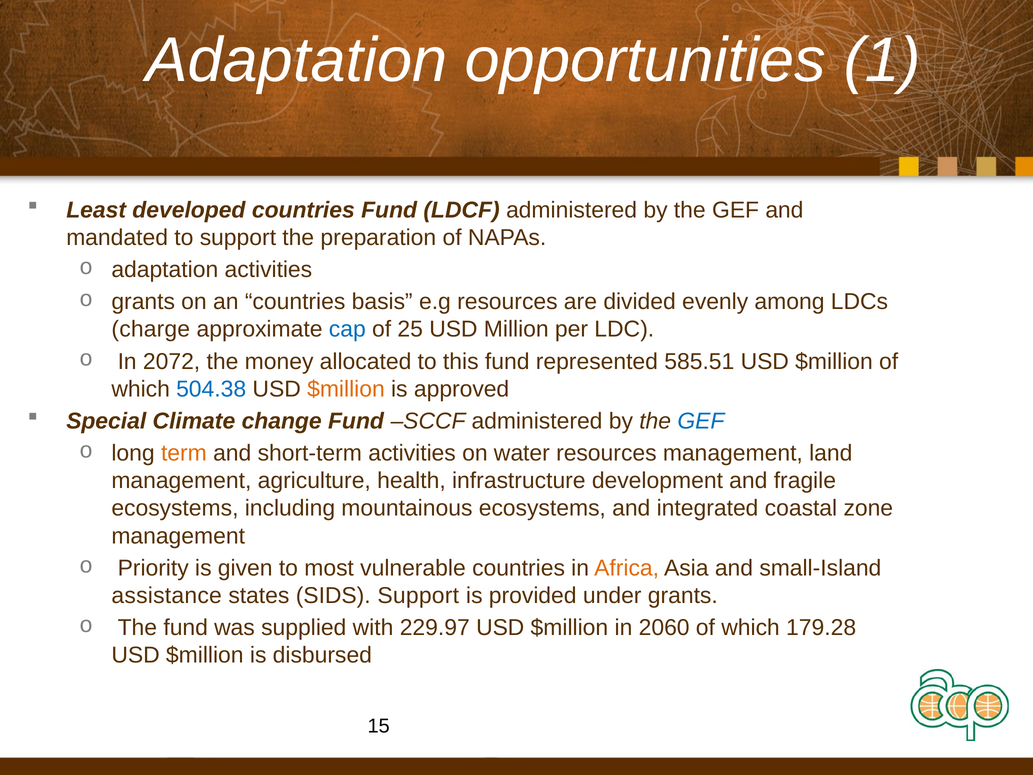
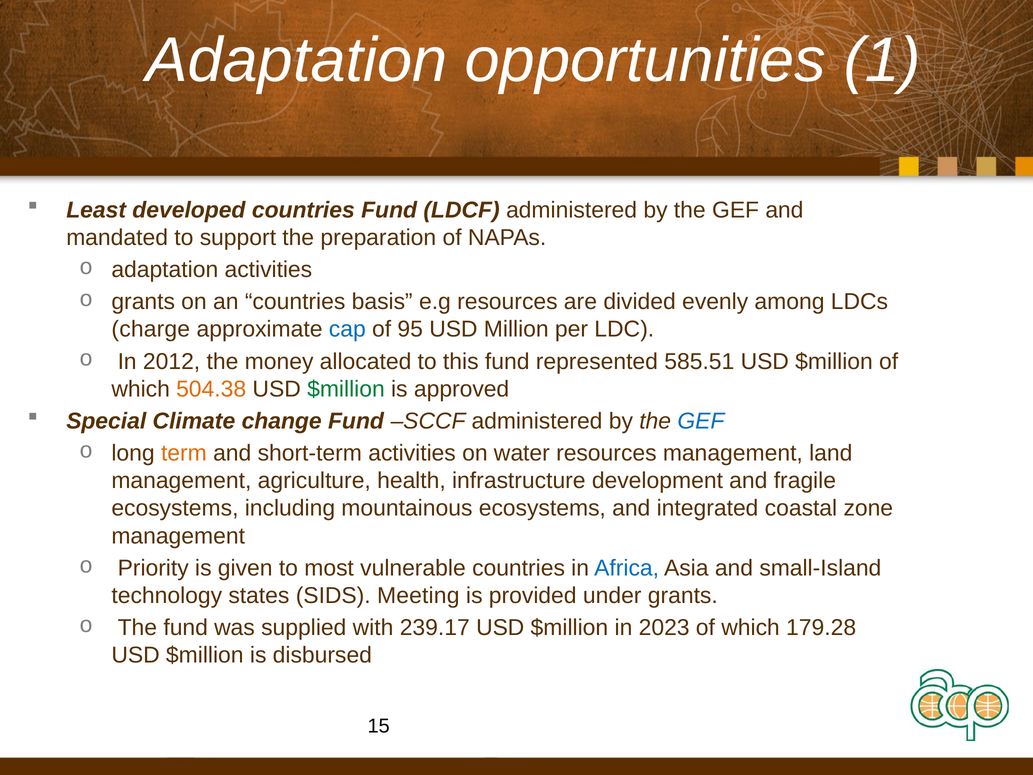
25: 25 -> 95
2072: 2072 -> 2012
504.38 colour: blue -> orange
$million at (346, 389) colour: orange -> green
Africa colour: orange -> blue
assistance: assistance -> technology
SIDS Support: Support -> Meeting
229.97: 229.97 -> 239.17
2060: 2060 -> 2023
